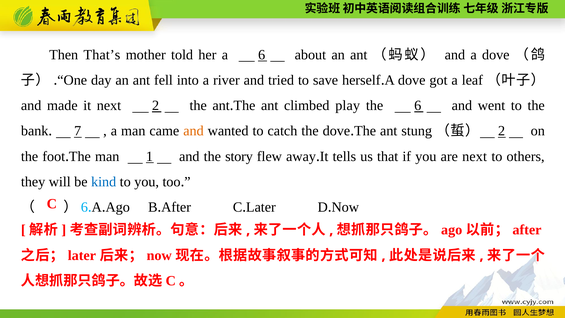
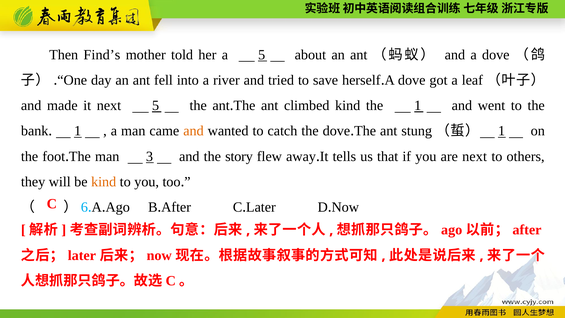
That’s: That’s -> Find’s
a 6: 6 -> 5
next 2: 2 -> 5
climbed play: play -> kind
the 6: 6 -> 1
7 at (78, 131): 7 -> 1
2 at (502, 131): 2 -> 1
1: 1 -> 3
kind at (104, 182) colour: blue -> orange
